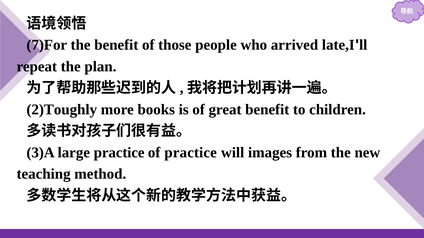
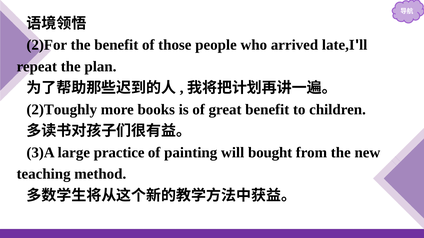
7)For: 7)For -> 2)For
of practice: practice -> painting
images: images -> bought
